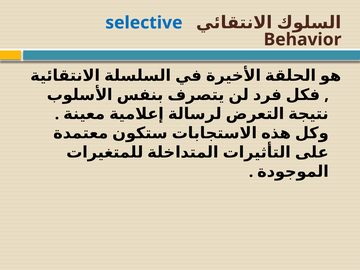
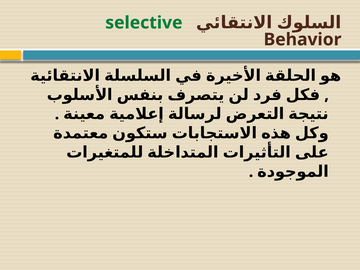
selective colour: blue -> green
